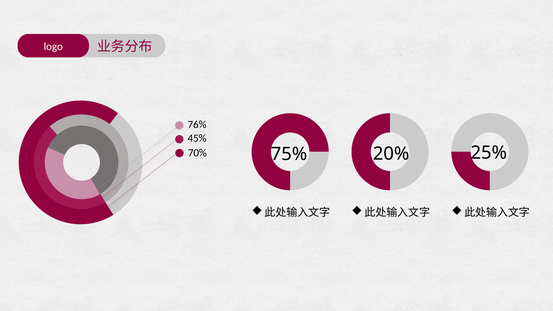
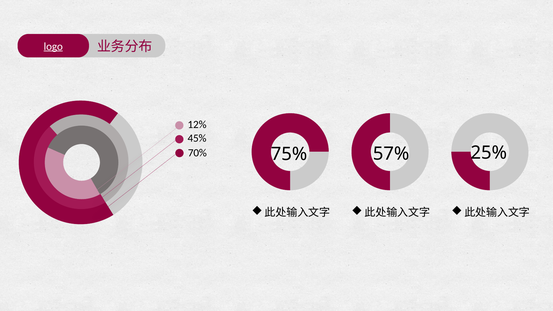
logo underline: none -> present
76%: 76% -> 12%
20%: 20% -> 57%
